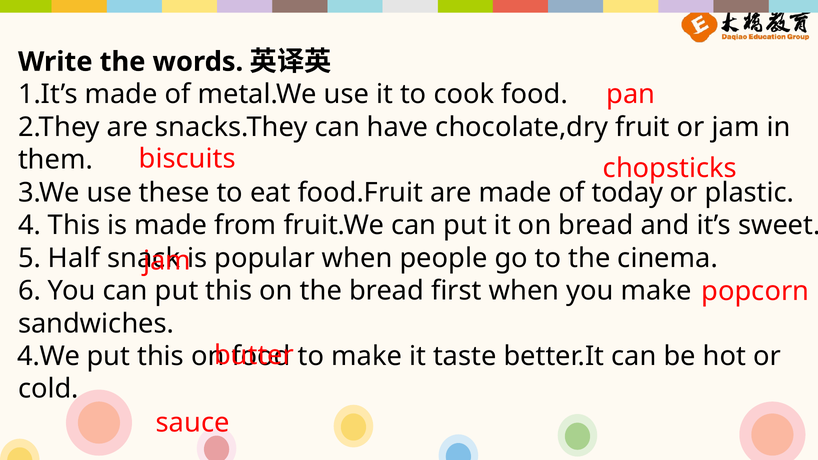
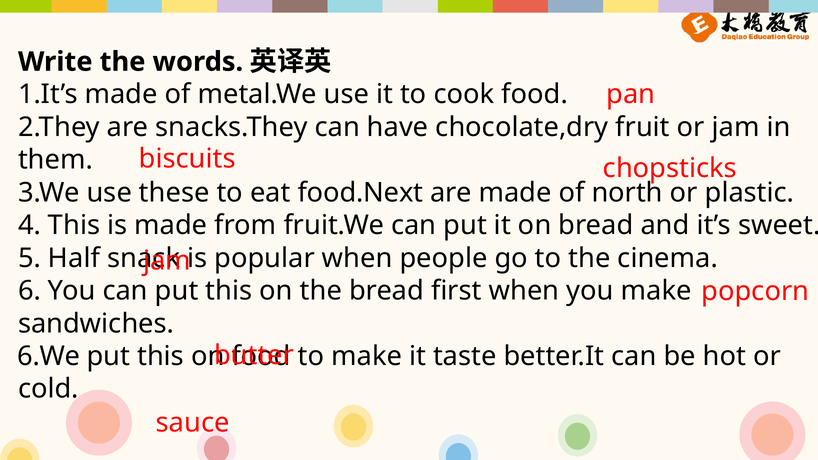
food.Fruit: food.Fruit -> food.Next
today: today -> north
4.We: 4.We -> 6.We
